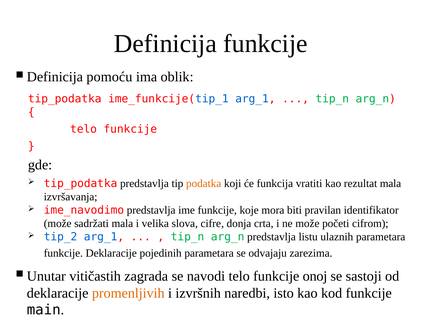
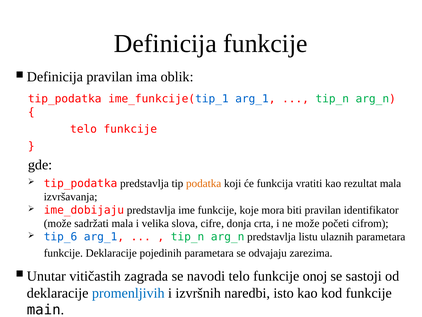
Definicija pomoću: pomoću -> pravilan
ime_navodimo: ime_navodimo -> ime_dobijaju
tip_2: tip_2 -> tip_6
promenljivih colour: orange -> blue
